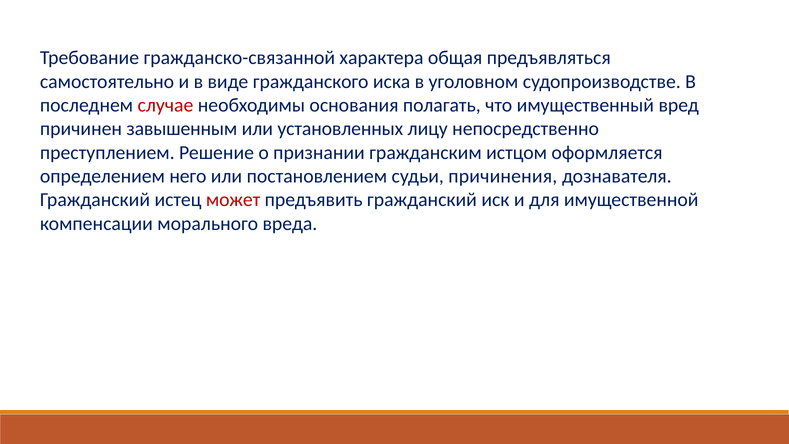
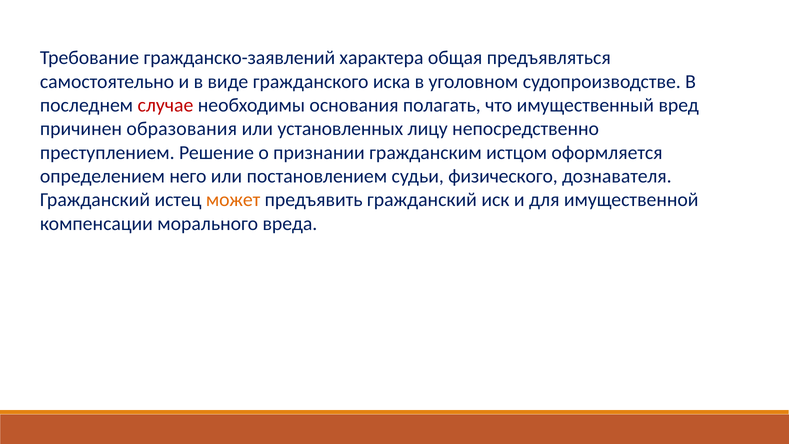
гражданско-связанной: гражданско-связанной -> гражданско-заявлений
завышенным: завышенным -> образования
причинения: причинения -> физического
может colour: red -> orange
